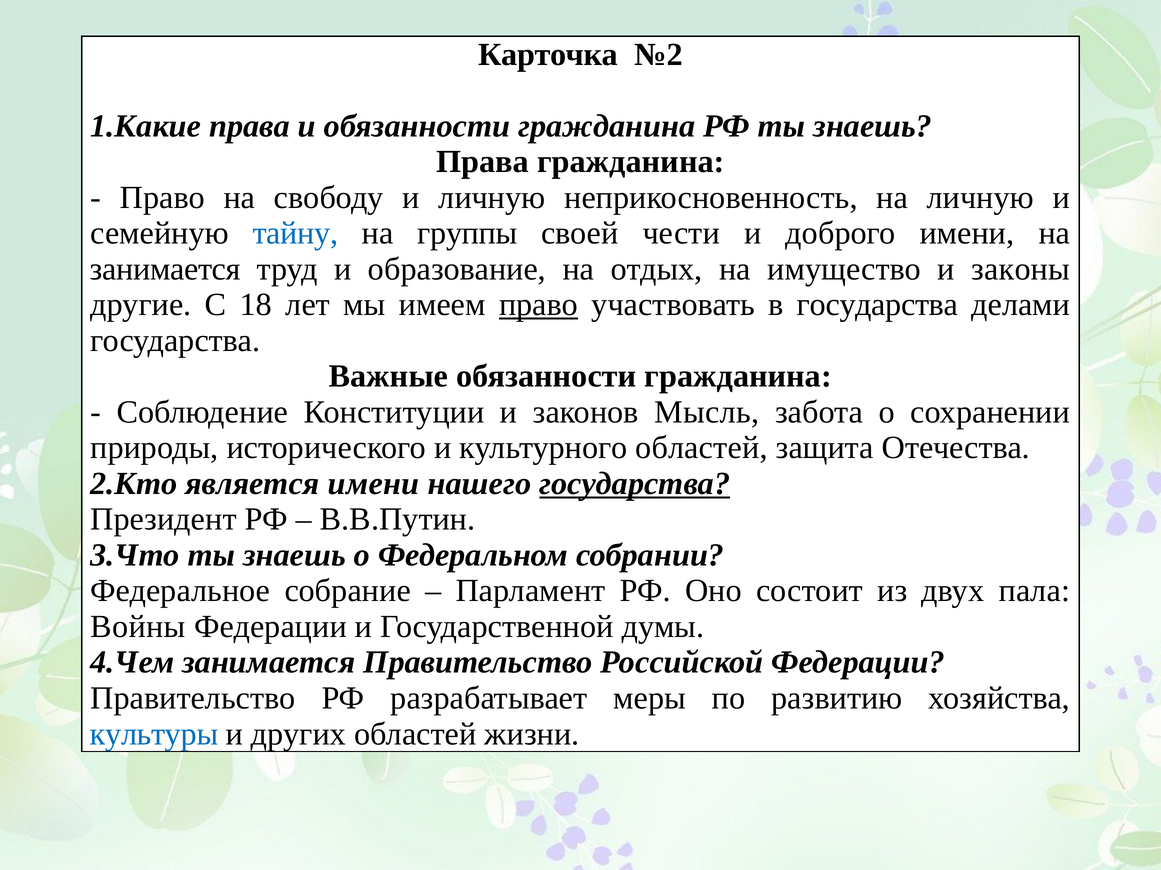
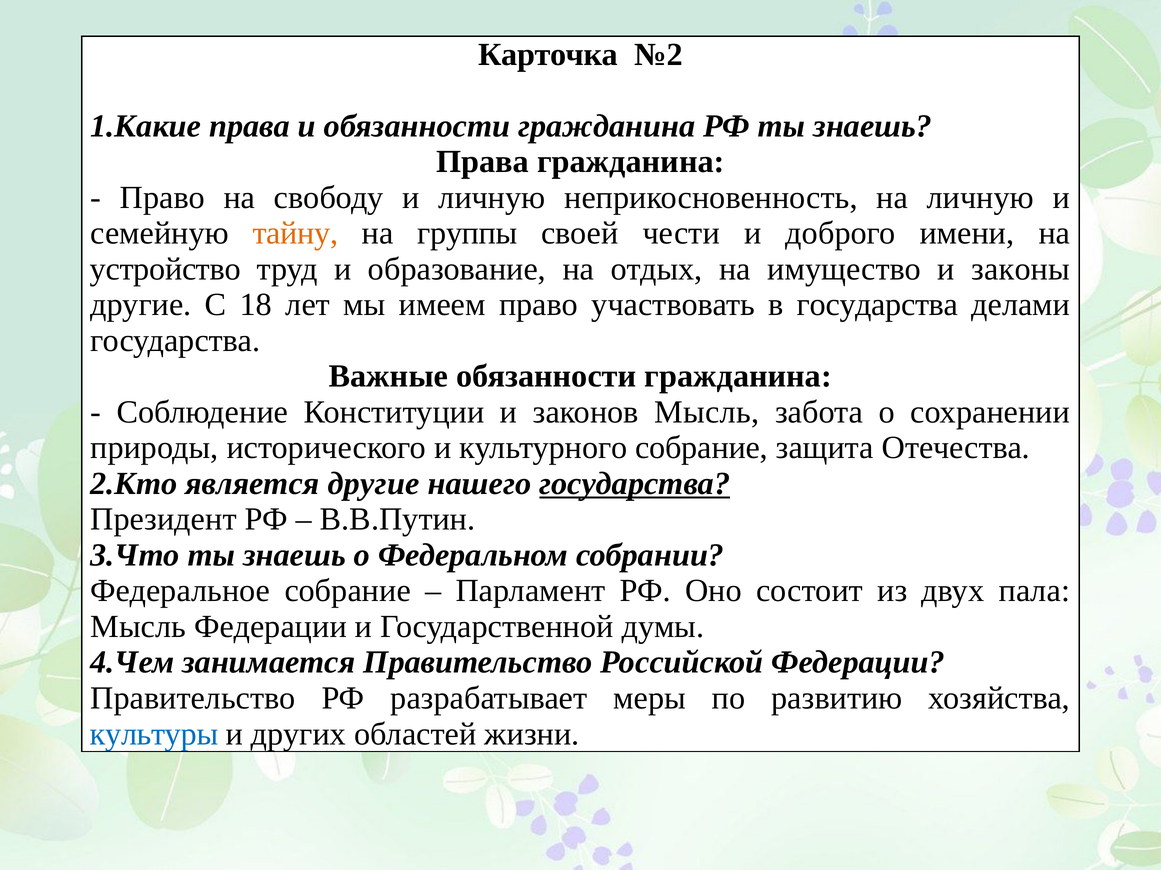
тайну colour: blue -> orange
занимается at (165, 269): занимается -> устройство
право at (539, 305) underline: present -> none
культурного областей: областей -> собрание
является имени: имени -> другие
Войны at (138, 627): Войны -> Мысль
